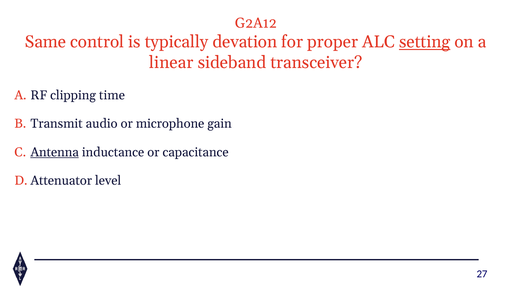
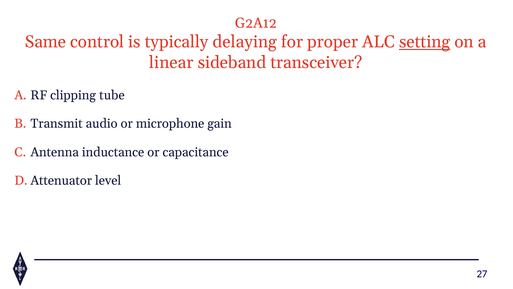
devation: devation -> delaying
time: time -> tube
Antenna underline: present -> none
